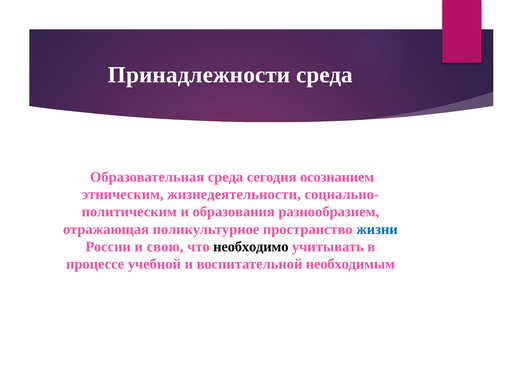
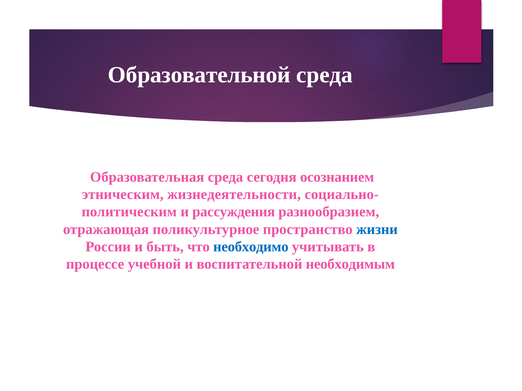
Принадлежности: Принадлежности -> Образовательной
образования: образования -> рассуждения
свою: свою -> быть
необходимо colour: black -> blue
